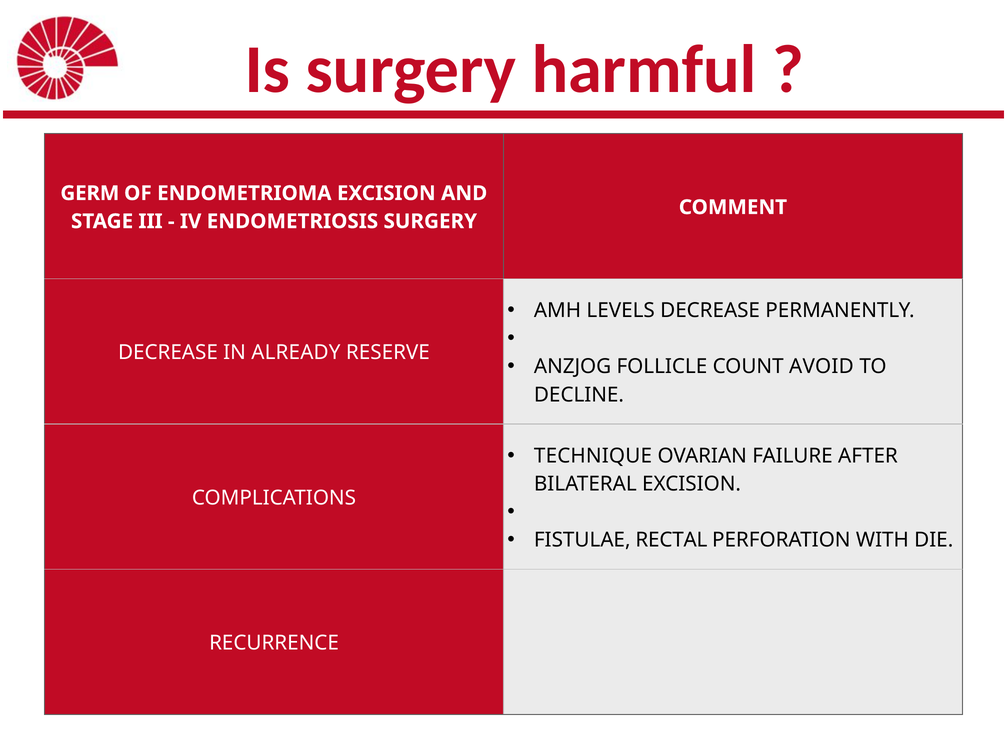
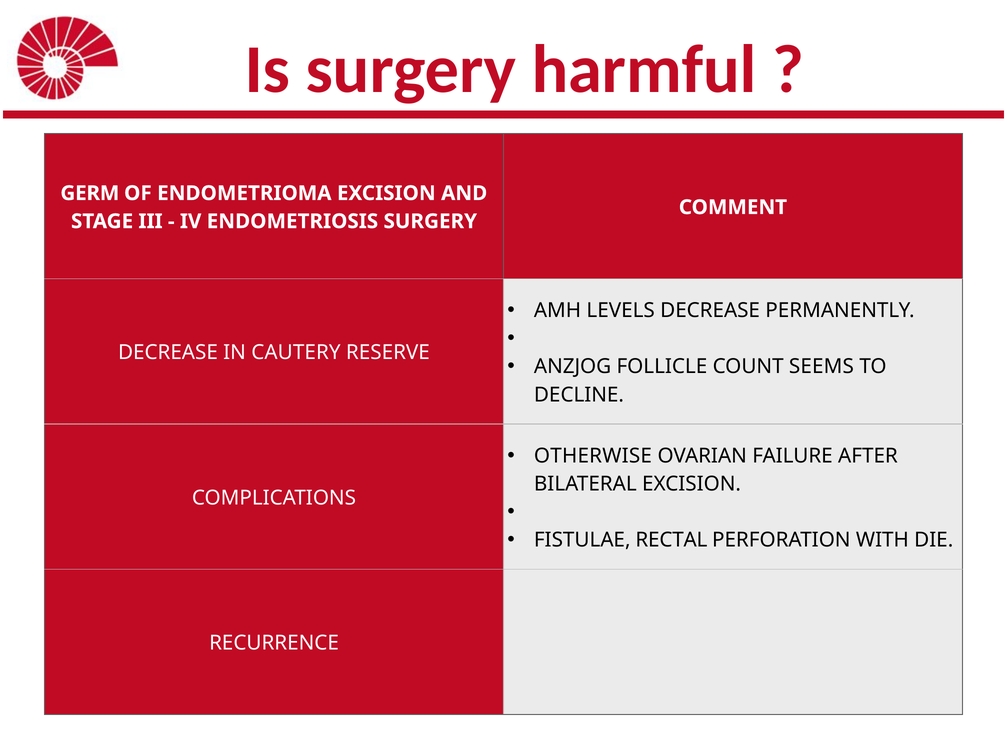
ALREADY: ALREADY -> CAUTERY
AVOID: AVOID -> SEEMS
TECHNIQUE: TECHNIQUE -> OTHERWISE
